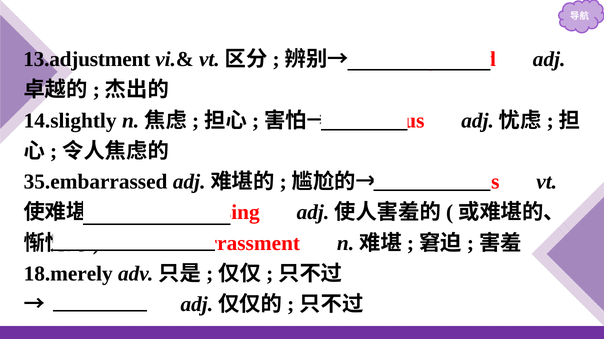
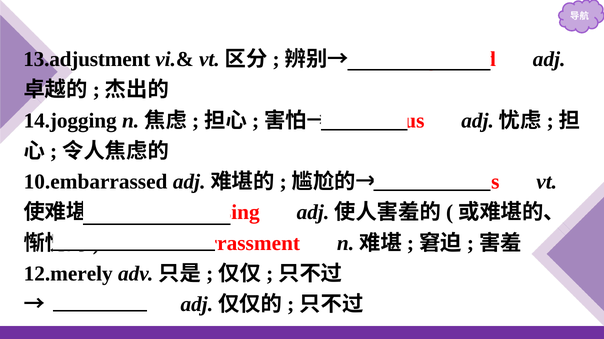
14.slightly: 14.slightly -> 14.jogging
35.embarrassed: 35.embarrassed -> 10.embarrassed
18.merely: 18.merely -> 12.merely
